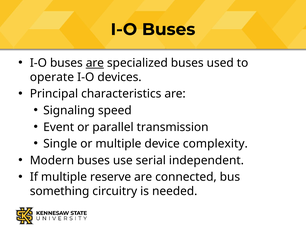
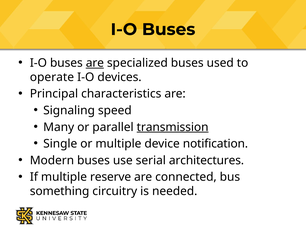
Event: Event -> Many
transmission underline: none -> present
complexity: complexity -> notification
independent: independent -> architectures
